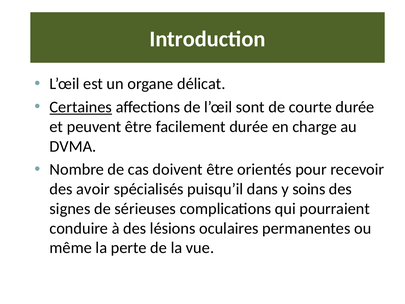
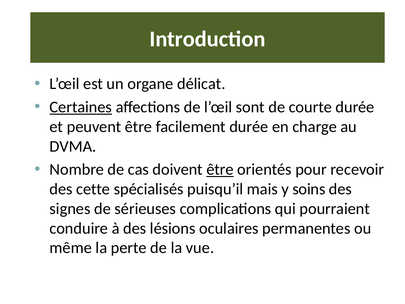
être at (220, 169) underline: none -> present
avoir: avoir -> cette
dans: dans -> mais
